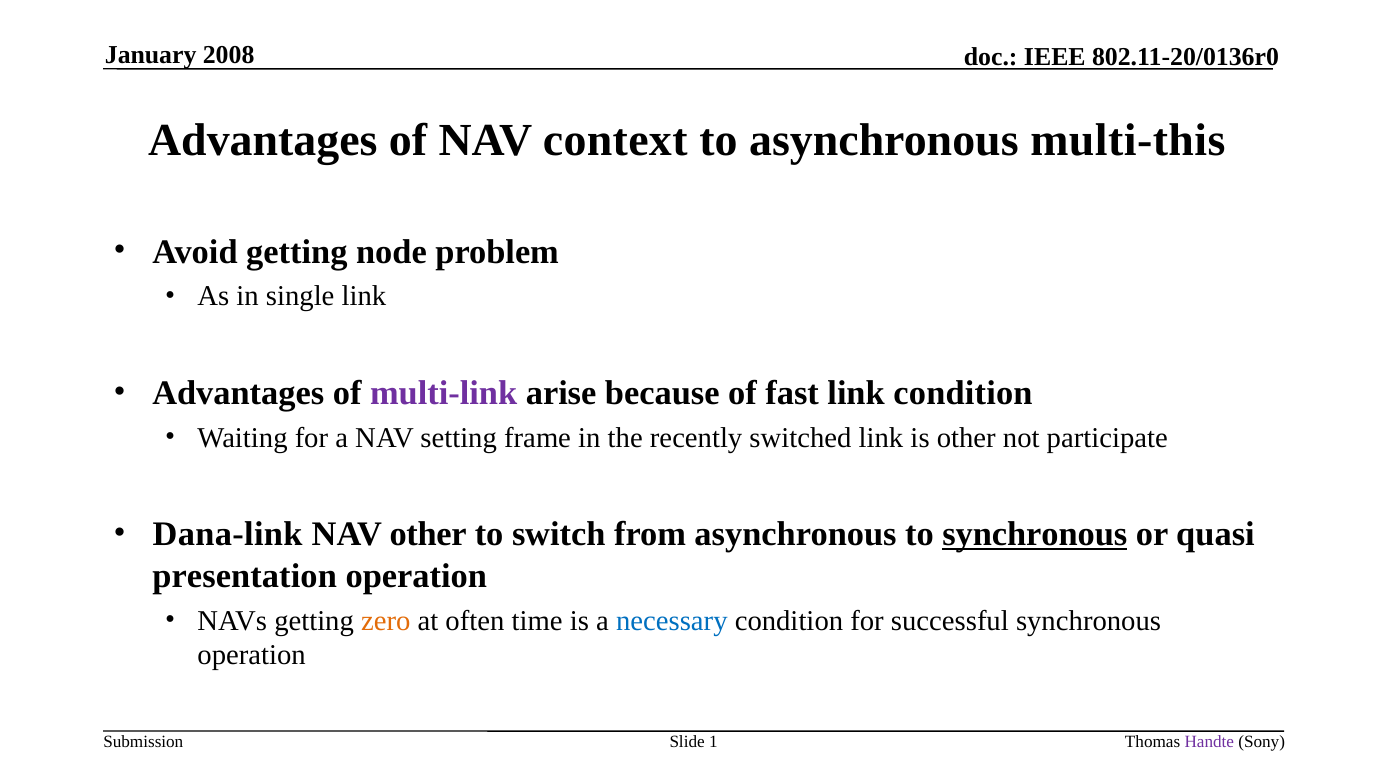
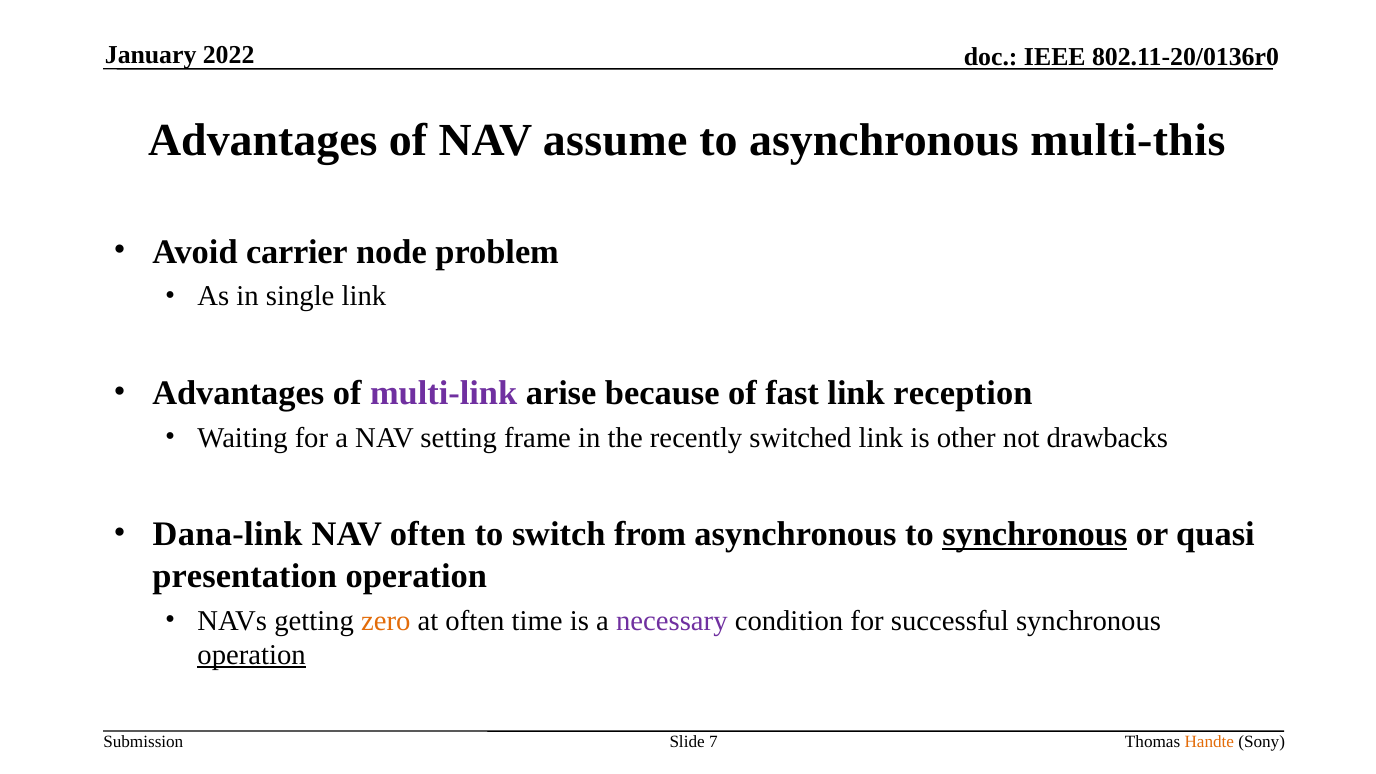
2008: 2008 -> 2022
context: context -> assume
Avoid getting: getting -> carrier
link condition: condition -> reception
participate: participate -> drawbacks
NAV other: other -> often
necessary colour: blue -> purple
operation at (252, 655) underline: none -> present
1: 1 -> 7
Handte colour: purple -> orange
